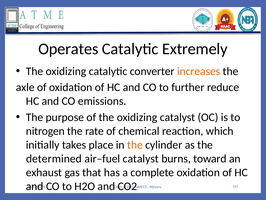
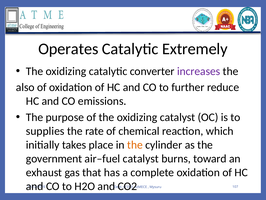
increases colour: orange -> purple
axle: axle -> also
nitrogen: nitrogen -> supplies
determined: determined -> government
